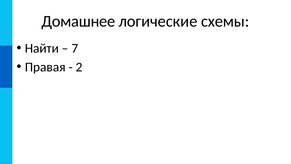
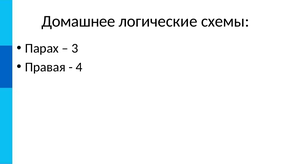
Найти: Найти -> Парах
7: 7 -> 3
2: 2 -> 4
